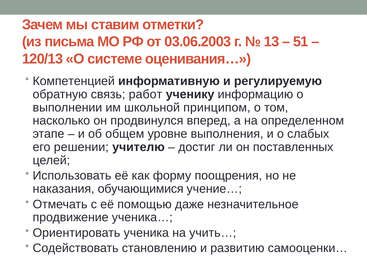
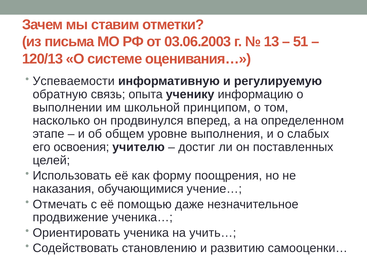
Компетенцией: Компетенцией -> Успеваемости
работ: работ -> опыта
решении: решении -> освоения
